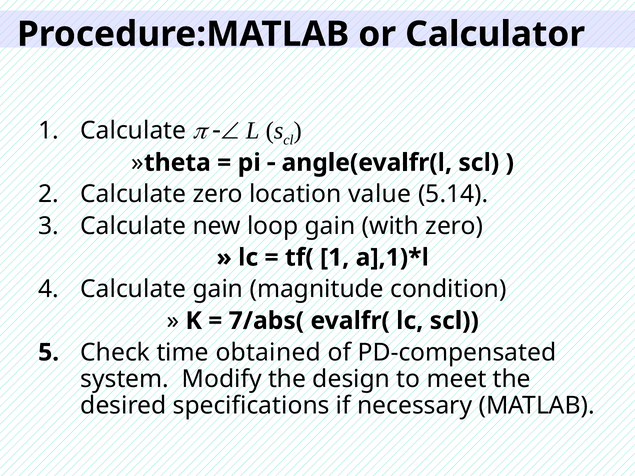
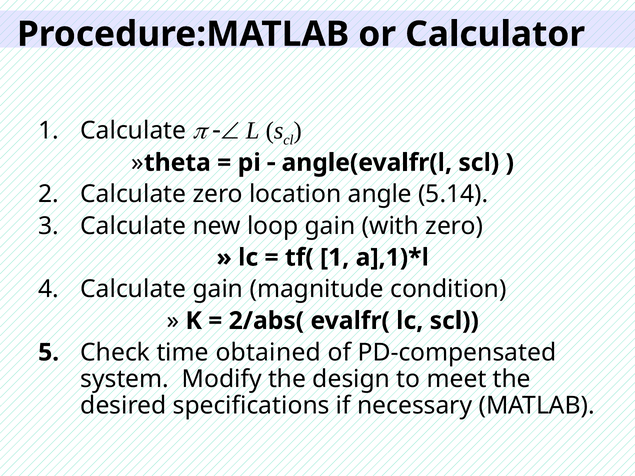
value: value -> angle
7/abs(: 7/abs( -> 2/abs(
